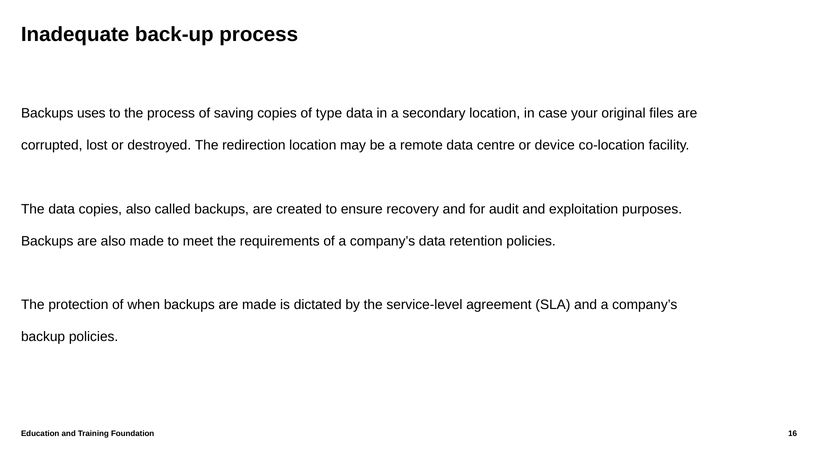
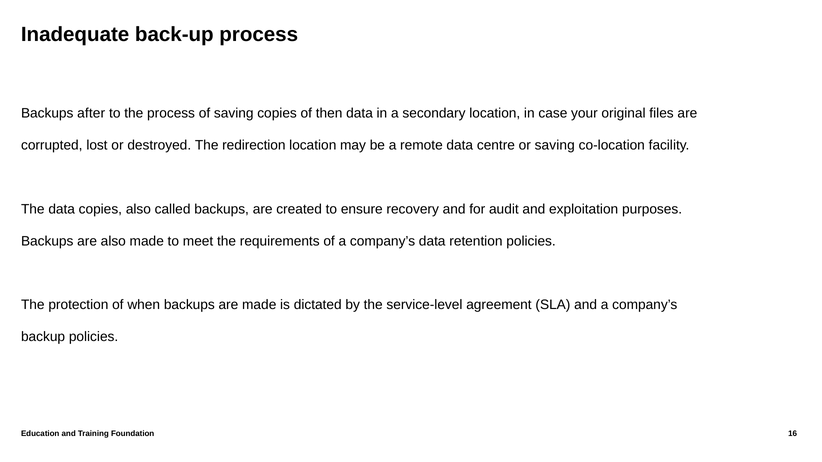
uses: uses -> after
type: type -> then
or device: device -> saving
